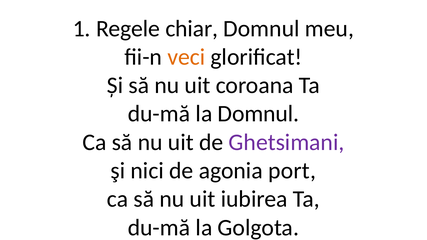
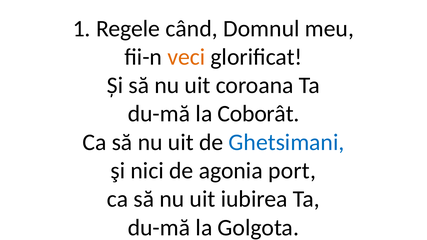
chiar: chiar -> când
la Domnul: Domnul -> Coborât
Ghetsimani colour: purple -> blue
